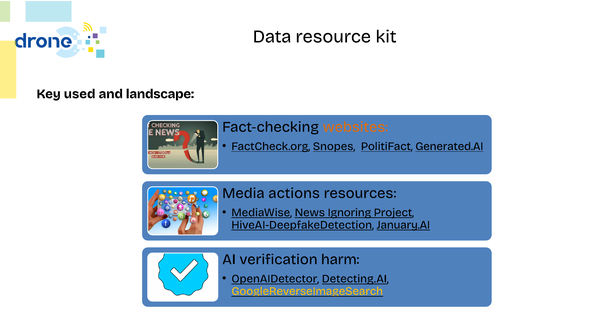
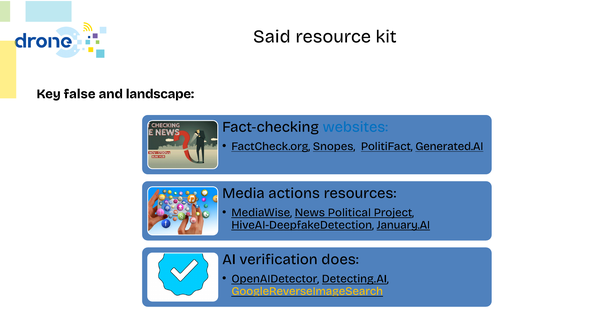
Data: Data -> Said
used: used -> false
websites colour: orange -> blue
Ignoring: Ignoring -> Political
harm: harm -> does
